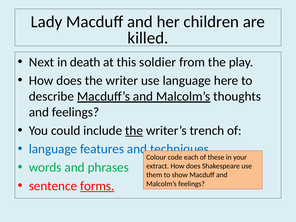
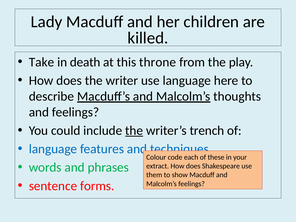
Next: Next -> Take
soldier: soldier -> throne
forms underline: present -> none
